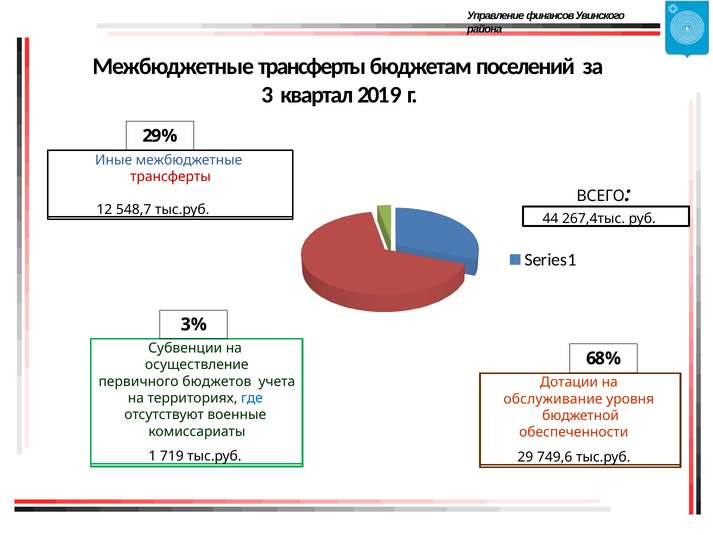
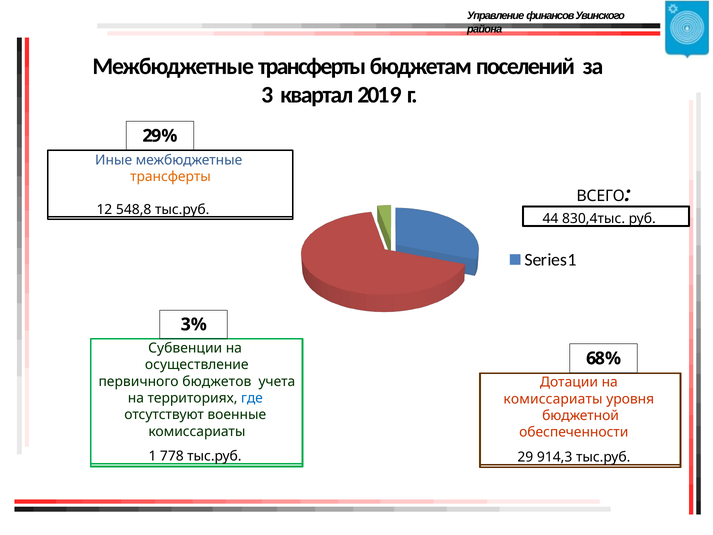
трансферты at (171, 177) colour: red -> orange
548,7: 548,7 -> 548,8
267,4тыс: 267,4тыс -> 830,4тыс
обслуживание at (553, 399): обслуживание -> комиссариаты
719: 719 -> 778
749,6: 749,6 -> 914,3
